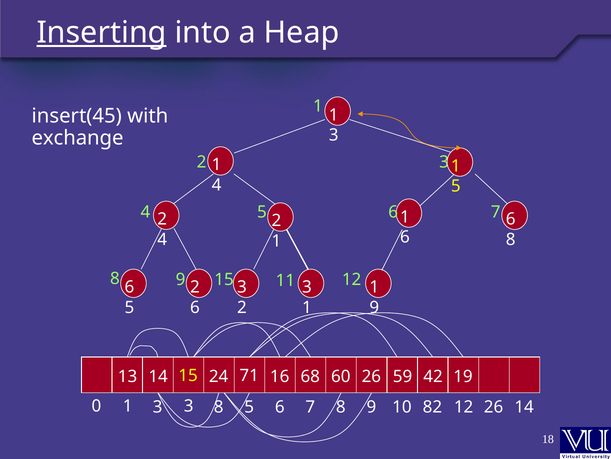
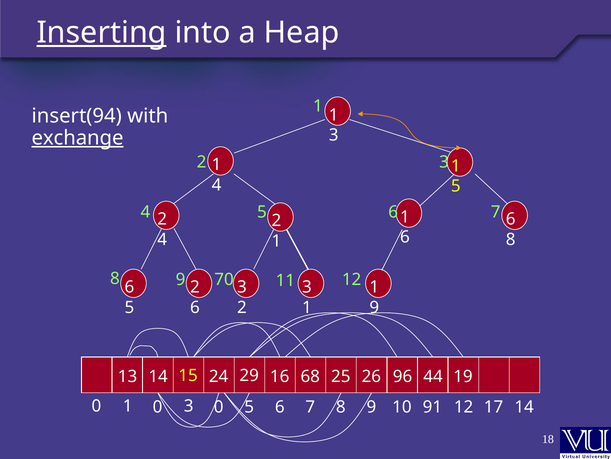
insert(45: insert(45 -> insert(94
exchange underline: none -> present
9 15: 15 -> 70
71: 71 -> 29
60: 60 -> 25
59: 59 -> 96
42: 42 -> 44
3 at (158, 406): 3 -> 0
3 8: 8 -> 0
82: 82 -> 91
12 26: 26 -> 17
